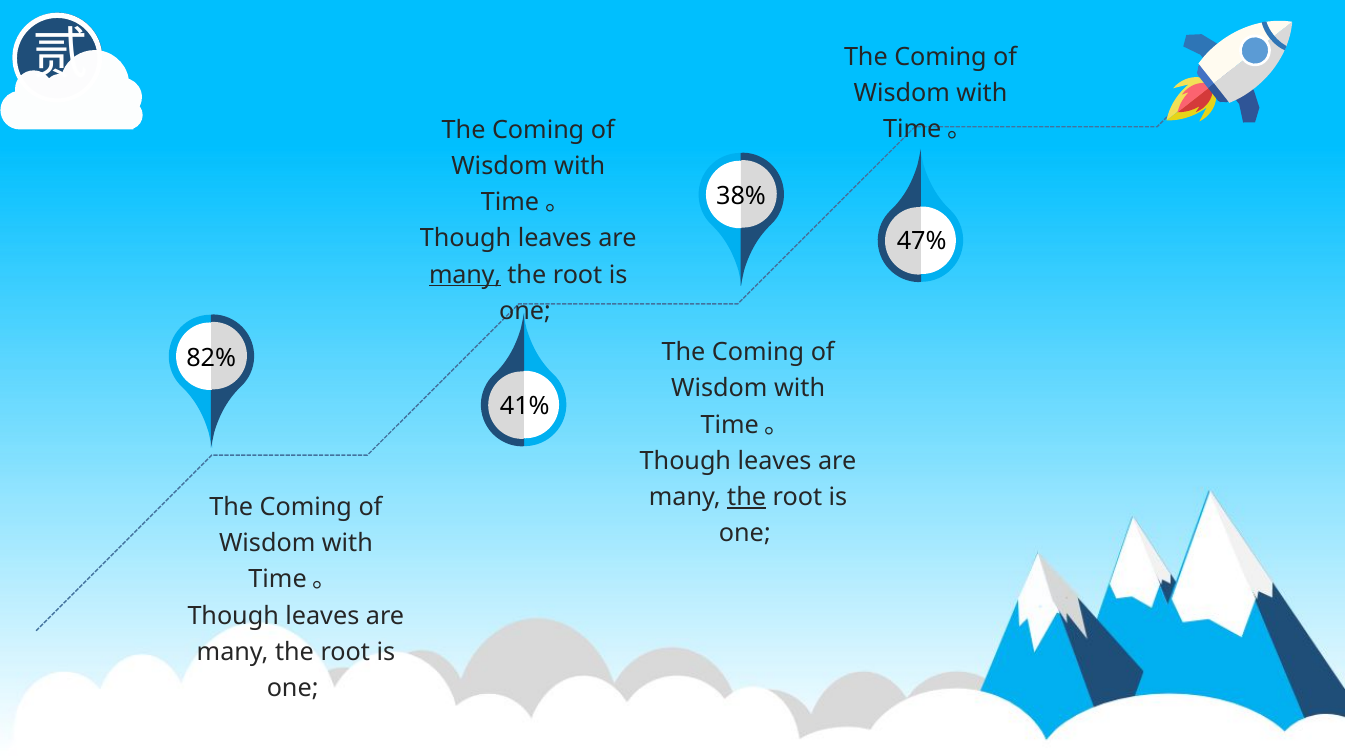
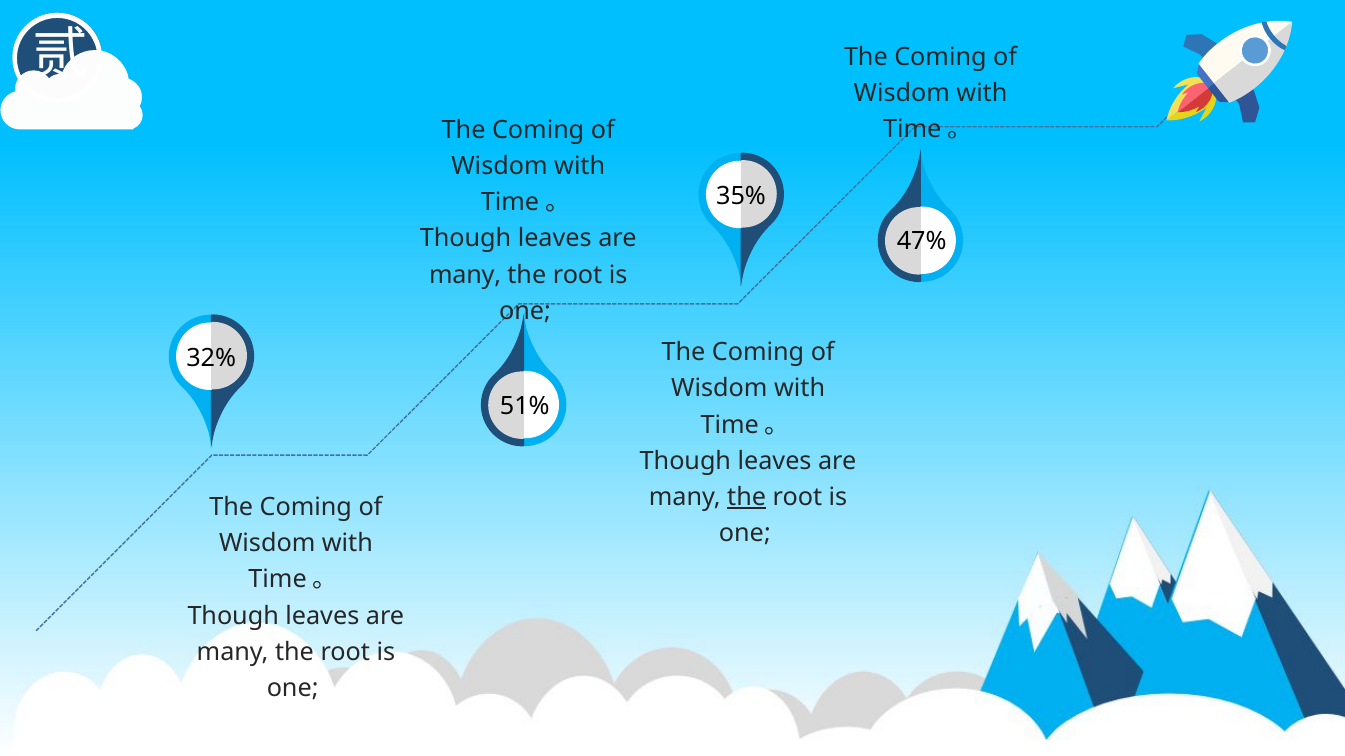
38%: 38% -> 35%
many at (465, 275) underline: present -> none
82%: 82% -> 32%
41%: 41% -> 51%
